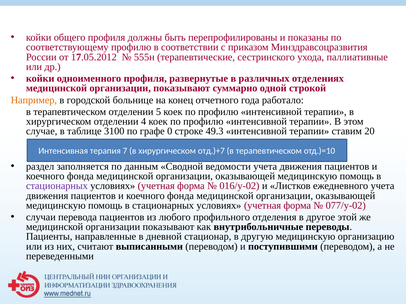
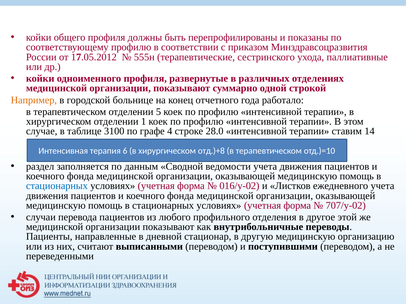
4: 4 -> 1
0: 0 -> 4
49.3: 49.3 -> 28.0
20: 20 -> 14
7: 7 -> 6
отд.)+7: отд.)+7 -> отд.)+8
стационарных at (57, 186) colour: purple -> blue
077/у-02: 077/у-02 -> 707/у-02
